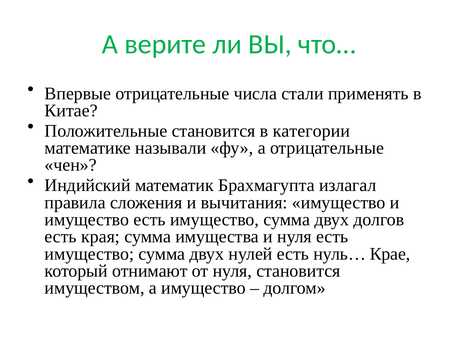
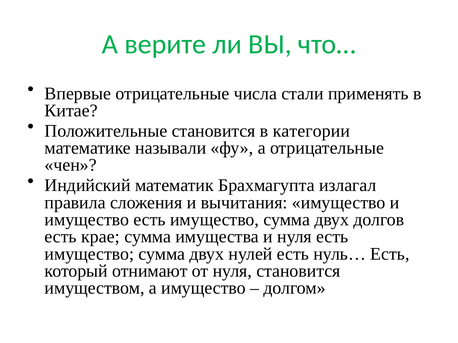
края: края -> крае
нуль… Крае: Крае -> Есть
